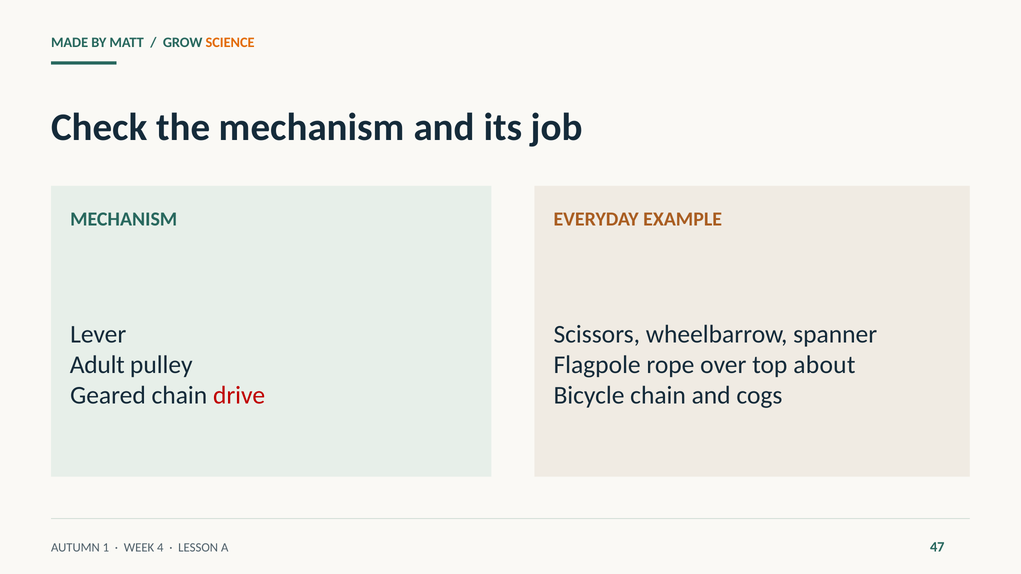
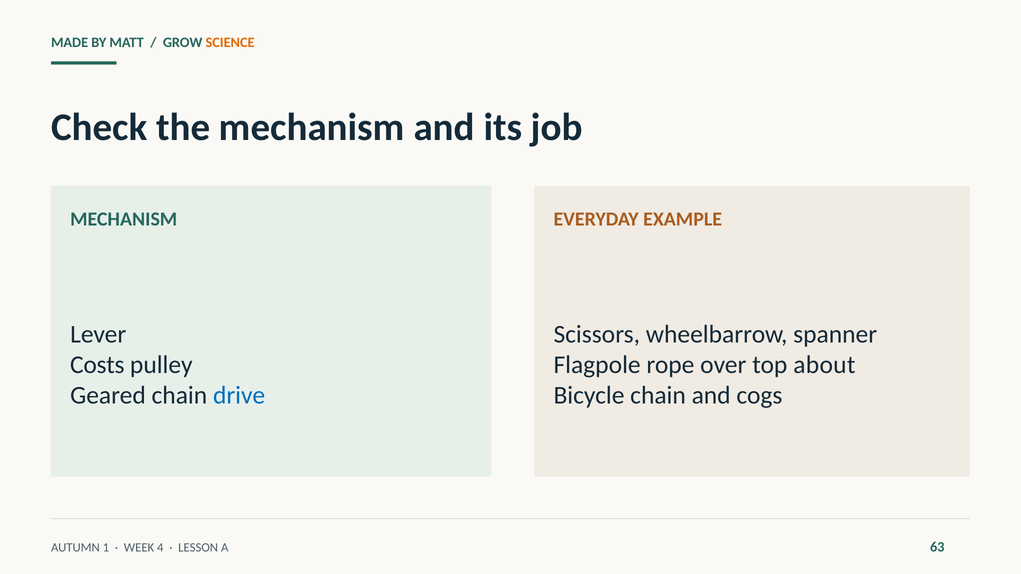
Adult: Adult -> Costs
drive colour: red -> blue
47: 47 -> 63
